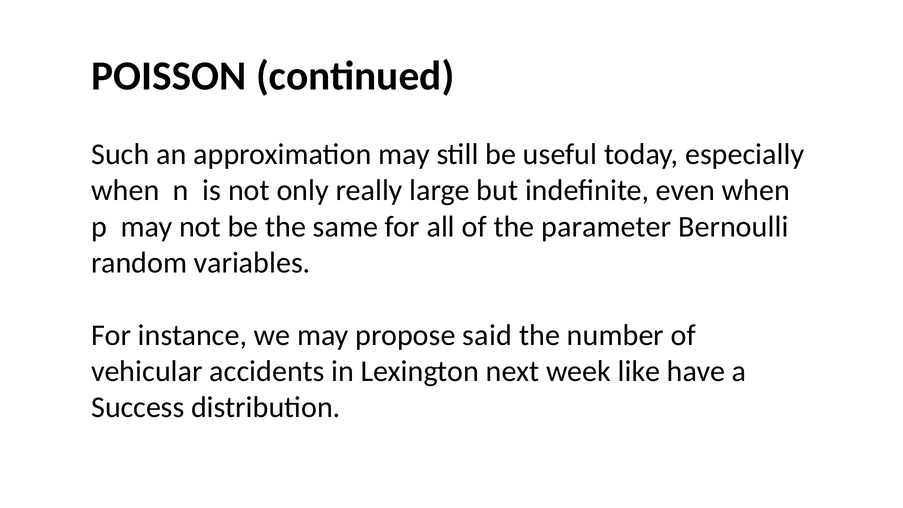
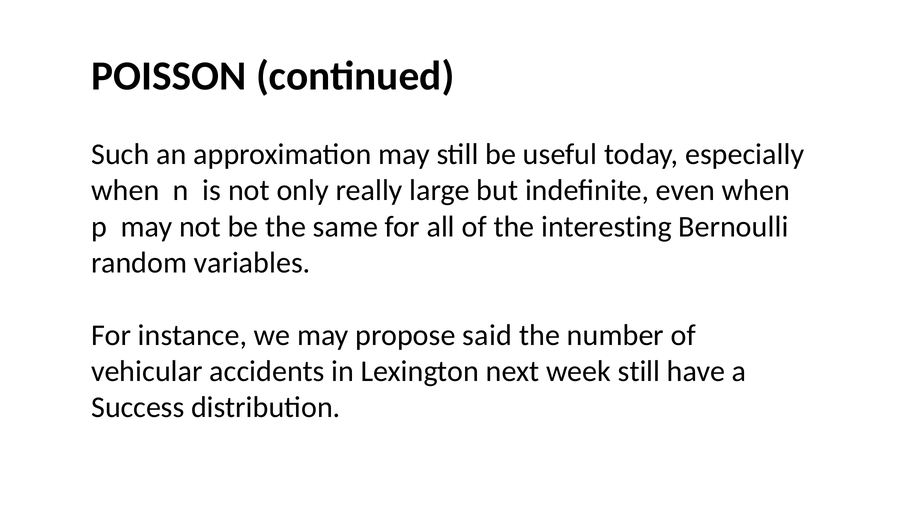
parameter: parameter -> interesting
week like: like -> still
